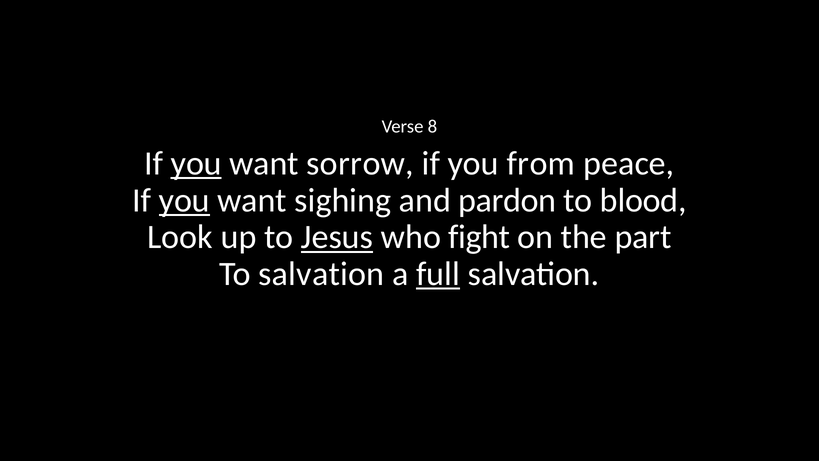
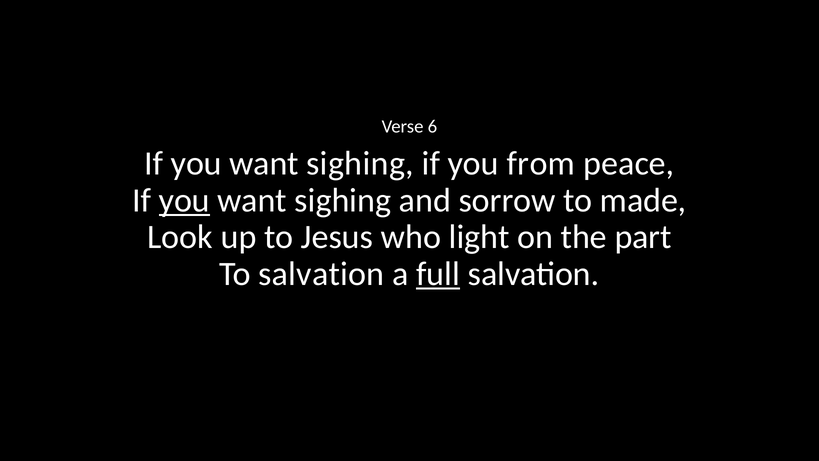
8: 8 -> 6
you at (196, 163) underline: present -> none
sorrow at (360, 163): sorrow -> sighing
pardon: pardon -> sorrow
blood: blood -> made
Jesus underline: present -> none
fight: fight -> light
